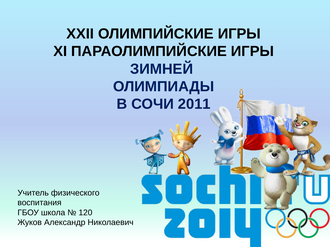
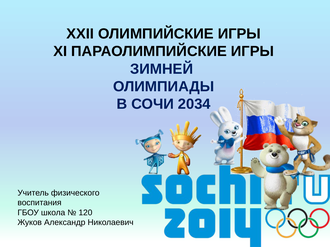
2011: 2011 -> 2034
